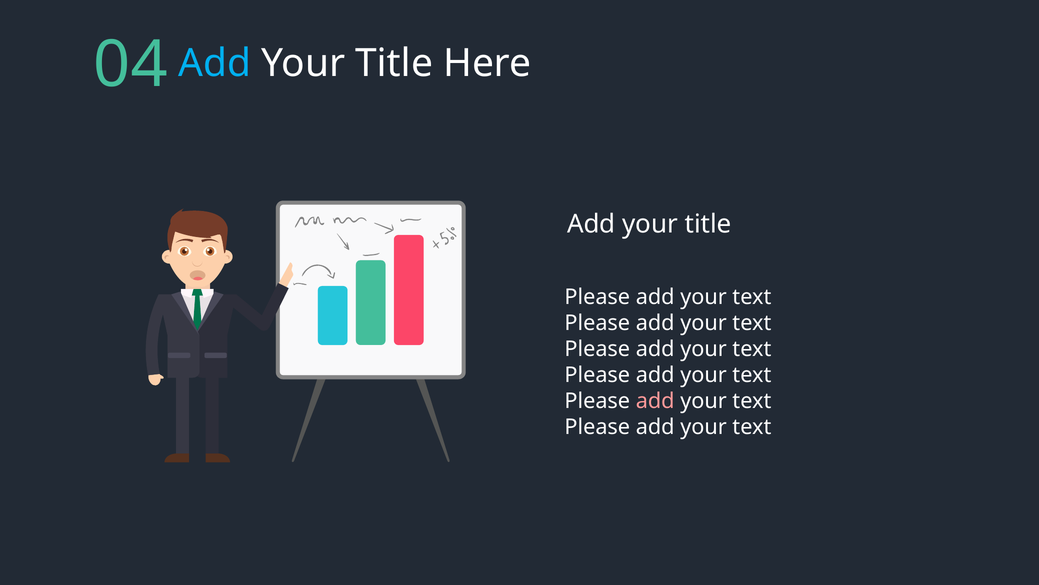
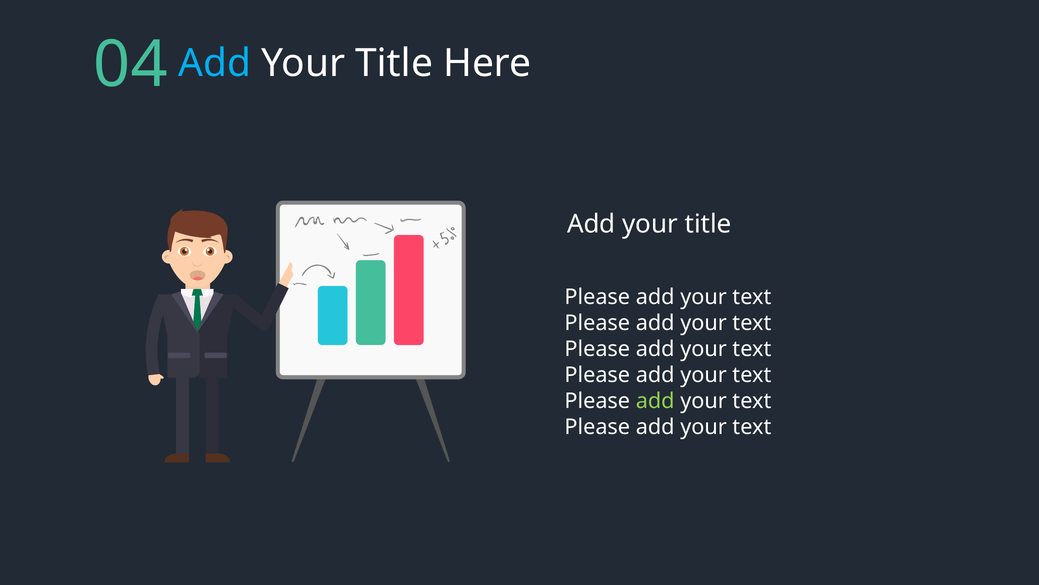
add at (655, 401) colour: pink -> light green
